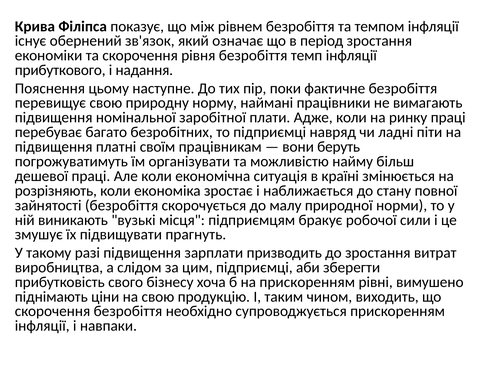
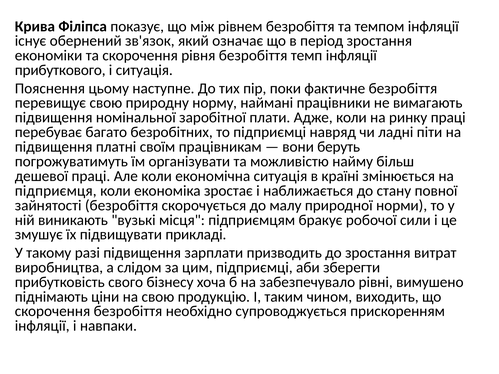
і надання: надання -> ситуація
розрізняють: розрізняють -> підприємця
прагнуть: прагнуть -> прикладі
на прискоренням: прискоренням -> забезпечувало
